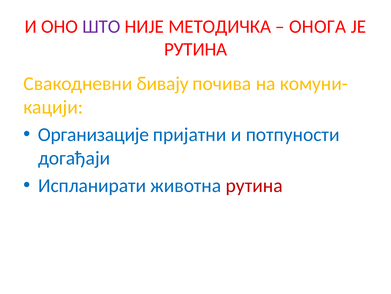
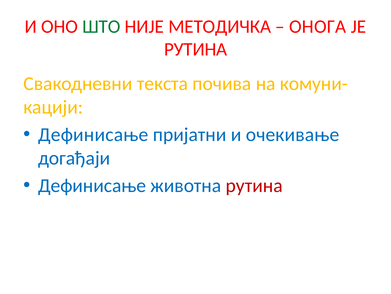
ШТО colour: purple -> green
бивају: бивају -> текста
Организације at (93, 134): Организације -> Дефинисање
потпуности: потпуности -> очекивање
Испланирати at (92, 185): Испланирати -> Дефинисање
